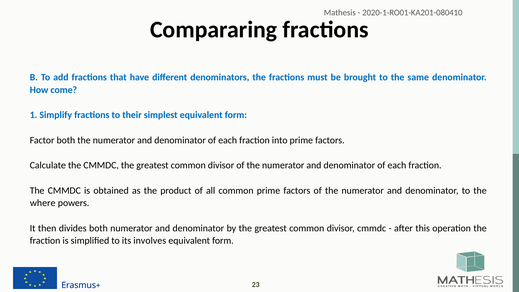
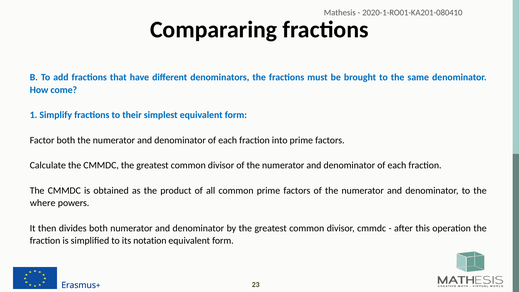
involves: involves -> notation
